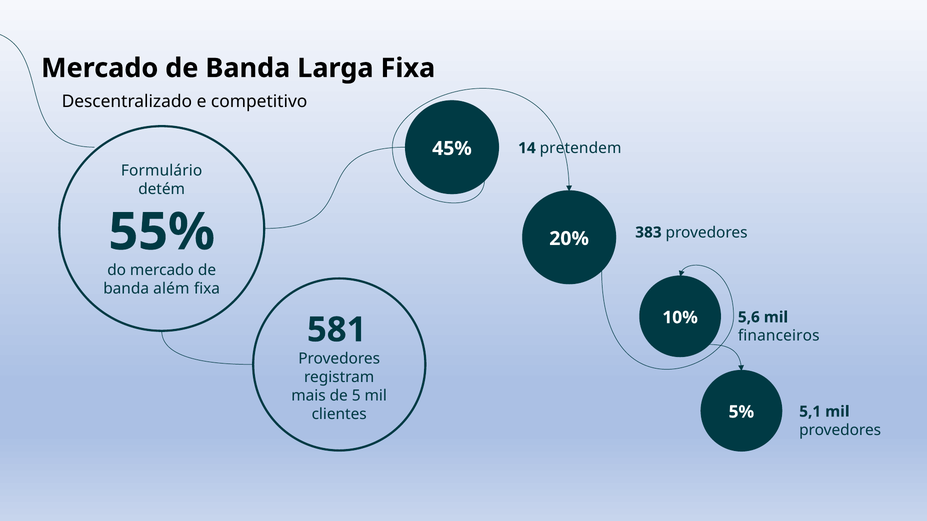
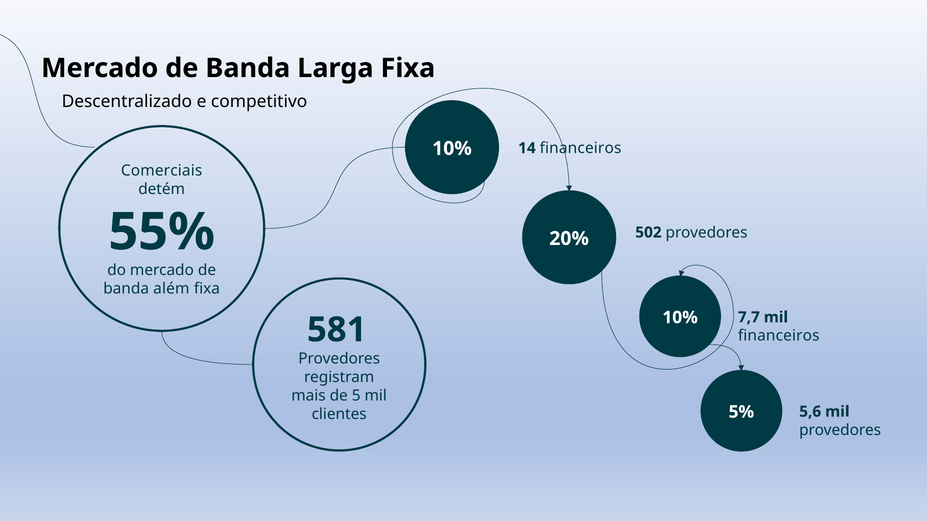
45% at (452, 149): 45% -> 10%
14 pretendem: pretendem -> financeiros
Formulário: Formulário -> Comerciais
383: 383 -> 502
5,6: 5,6 -> 7,7
5,1: 5,1 -> 5,6
